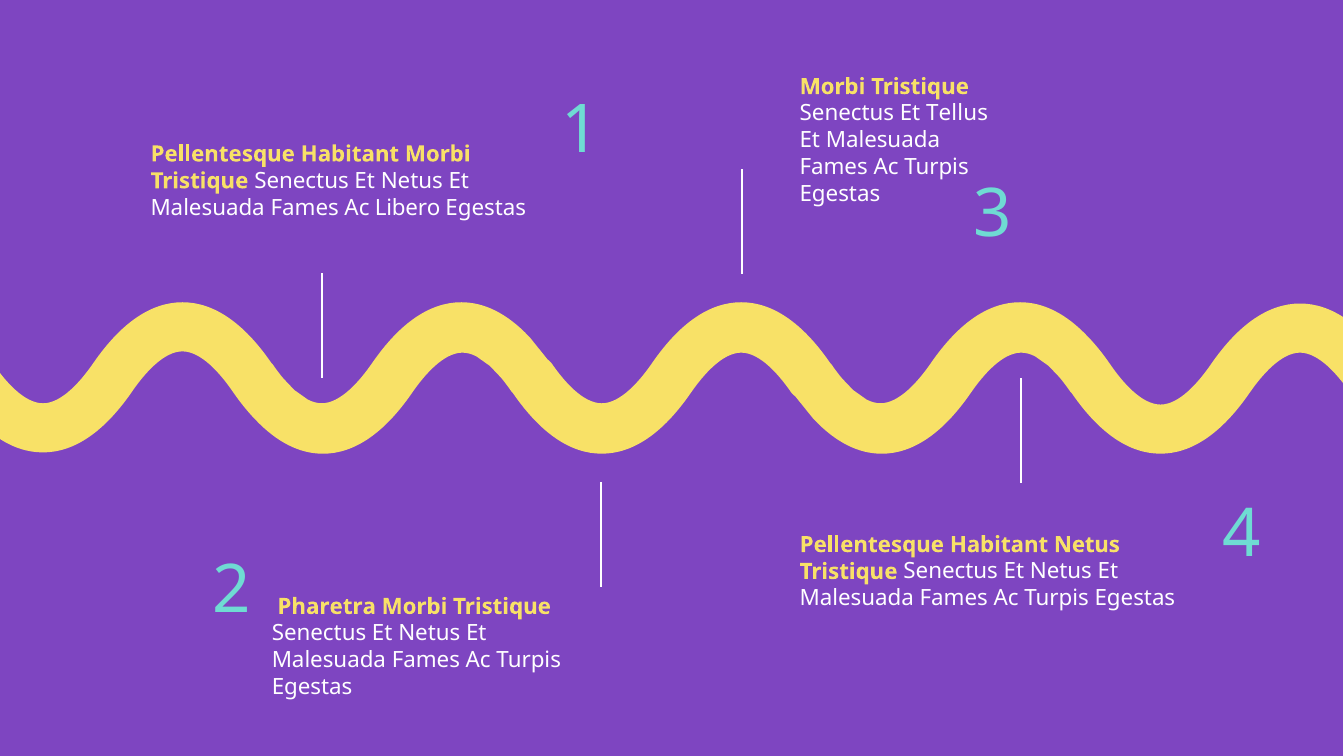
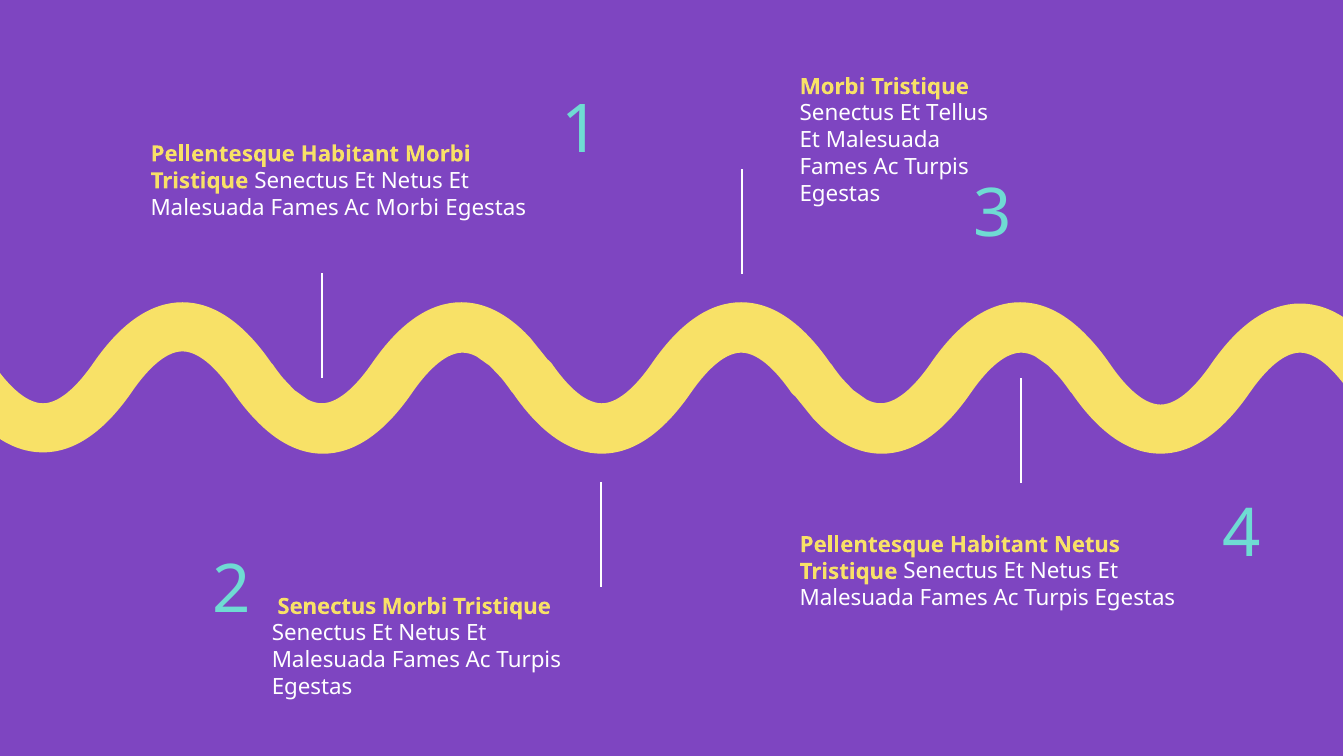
Ac Libero: Libero -> Morbi
Pharetra at (327, 606): Pharetra -> Senectus
